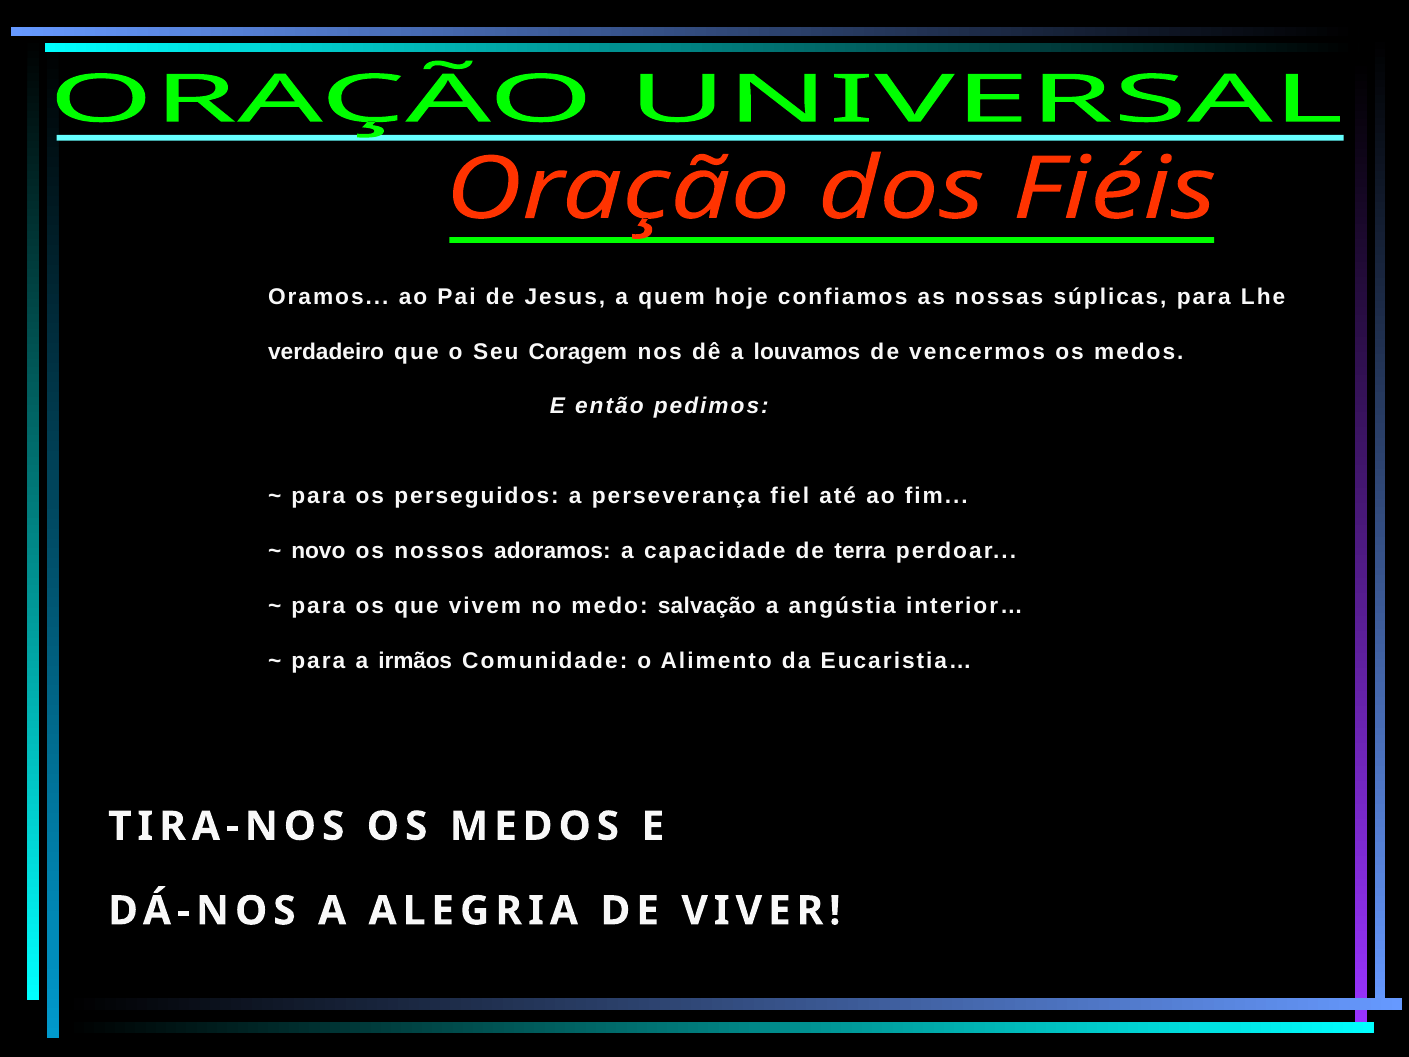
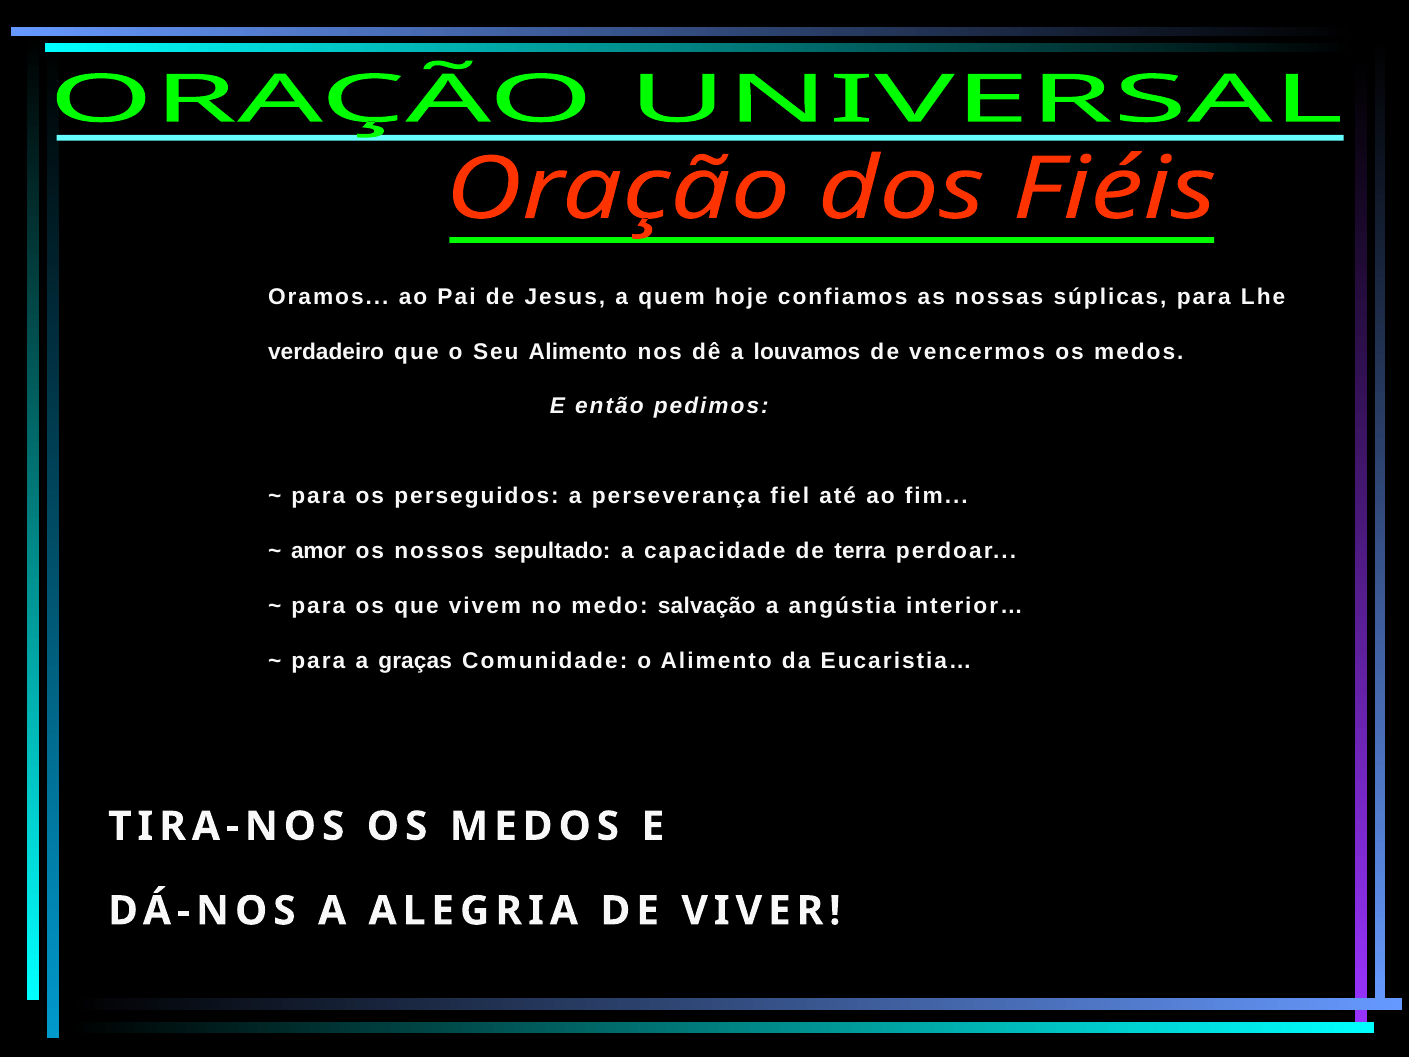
Seu Coragem: Coragem -> Alimento
novo: novo -> amor
adoramos: adoramos -> sepultado
irmãos: irmãos -> graças
